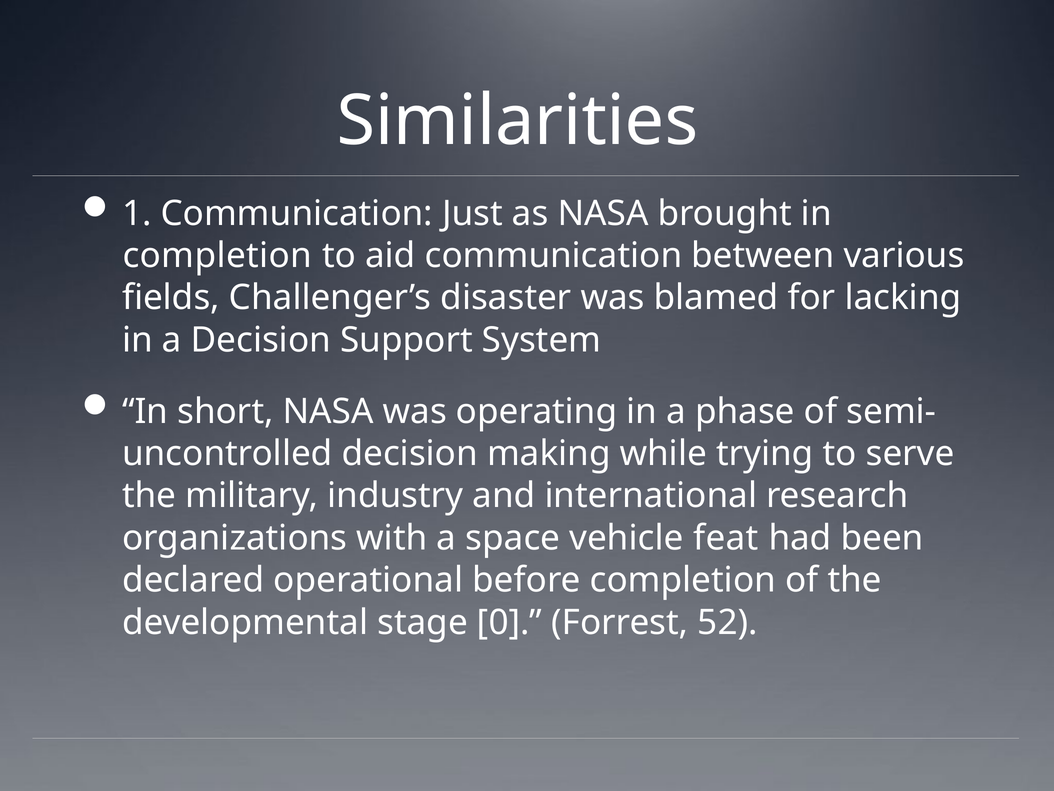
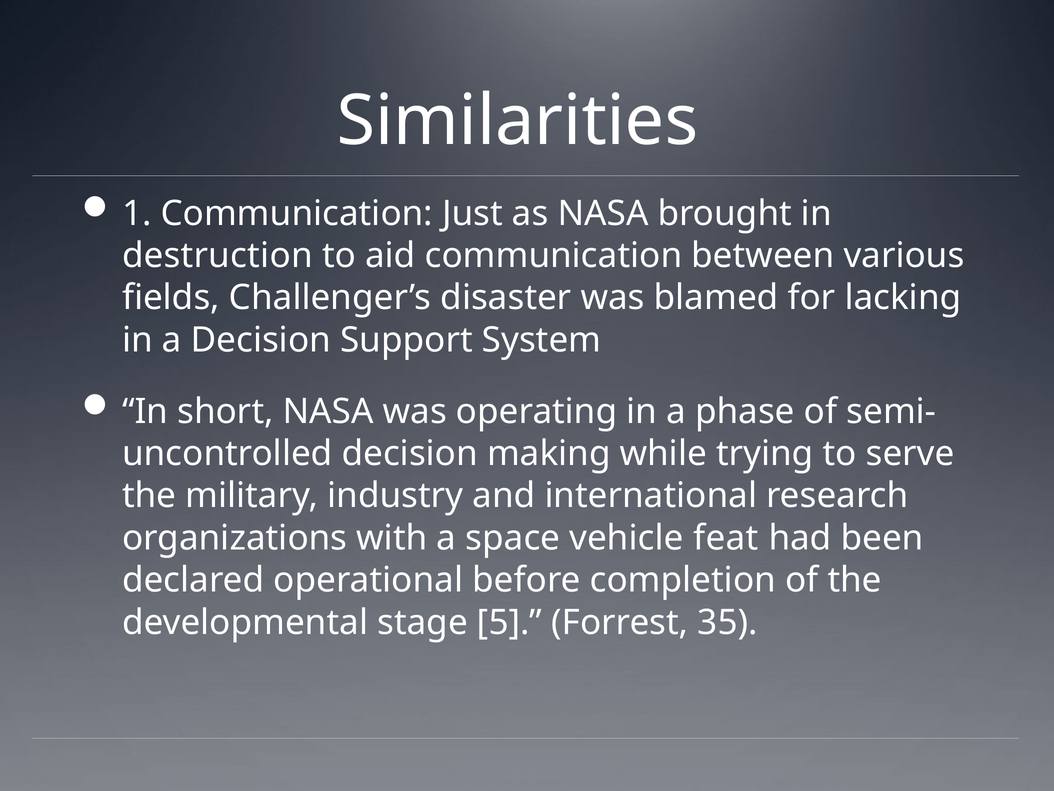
completion at (217, 255): completion -> destruction
0: 0 -> 5
52: 52 -> 35
